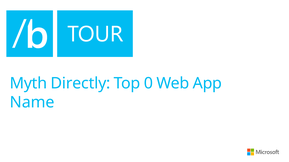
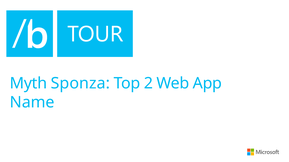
Directly: Directly -> Sponza
0: 0 -> 2
